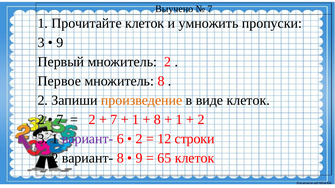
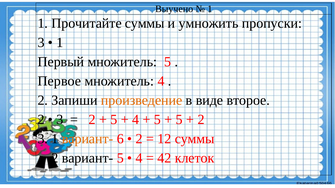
7 at (210, 9): 7 -> 1
Прочитайте клеток: клеток -> суммы
9 at (60, 43): 9 -> 1
множитель 2: 2 -> 5
множитель 8: 8 -> 4
виде клеток: клеток -> второе
7 at (60, 120): 7 -> 3
7 at (114, 120): 7 -> 5
1 at (136, 120): 1 -> 4
8 at (157, 120): 8 -> 5
1 at (179, 120): 1 -> 5
вариант- at (88, 139) colour: purple -> orange
12 строки: строки -> суммы
вариант- 8: 8 -> 5
9 at (139, 158): 9 -> 4
65: 65 -> 42
